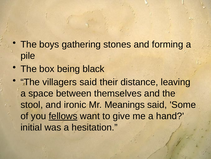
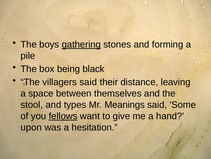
gathering underline: none -> present
ironic: ironic -> types
initial: initial -> upon
